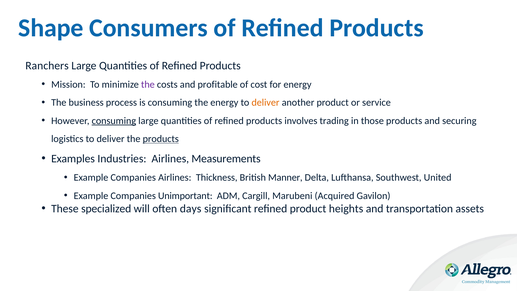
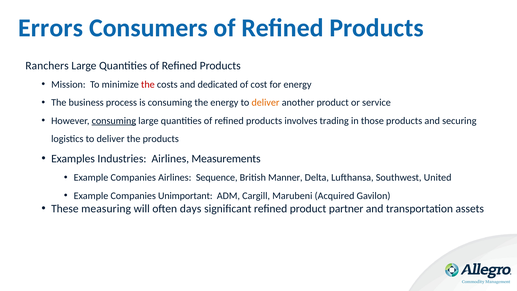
Shape: Shape -> Errors
the at (148, 84) colour: purple -> red
profitable: profitable -> dedicated
products at (161, 139) underline: present -> none
Thickness: Thickness -> Sequence
specialized: specialized -> measuring
heights: heights -> partner
